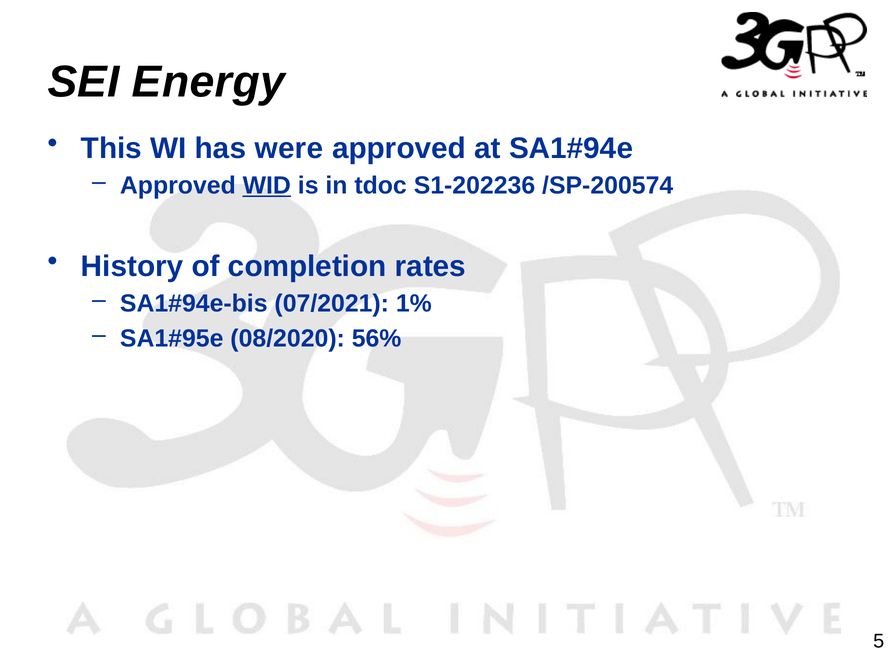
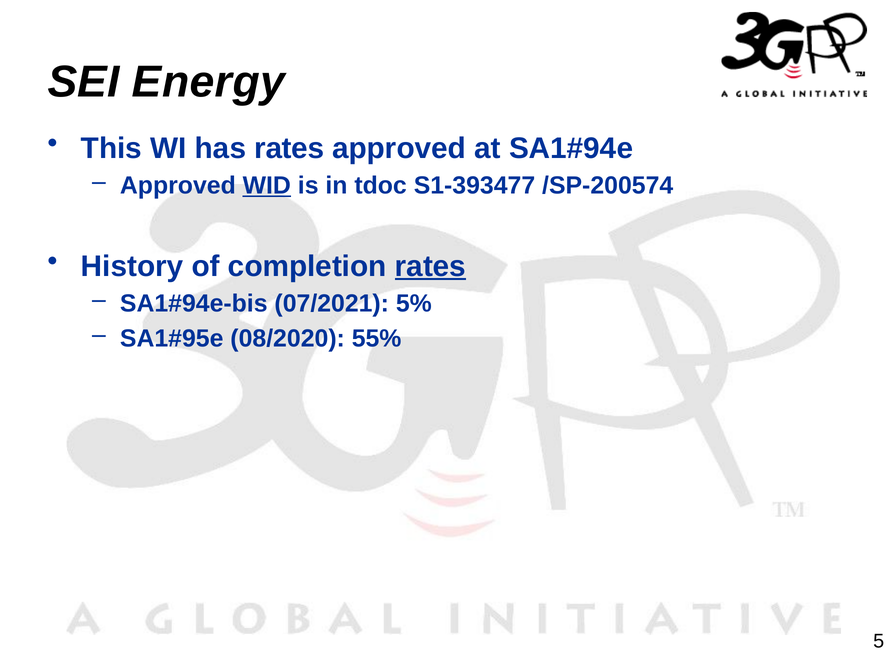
has were: were -> rates
S1-202236: S1-202236 -> S1-393477
rates at (430, 266) underline: none -> present
1%: 1% -> 5%
56%: 56% -> 55%
